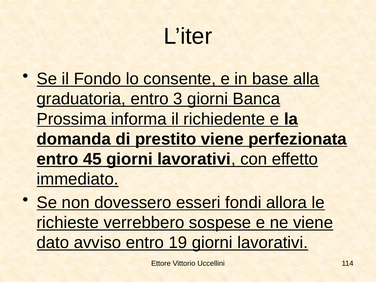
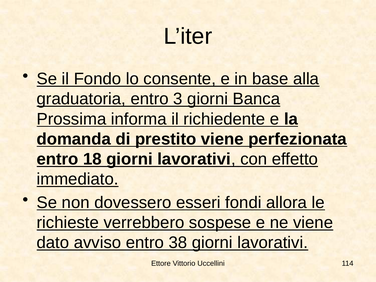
45: 45 -> 18
19: 19 -> 38
